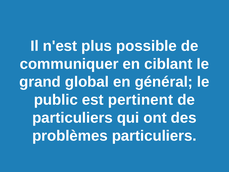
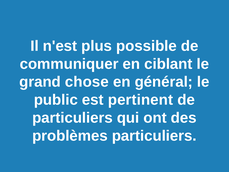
global: global -> chose
